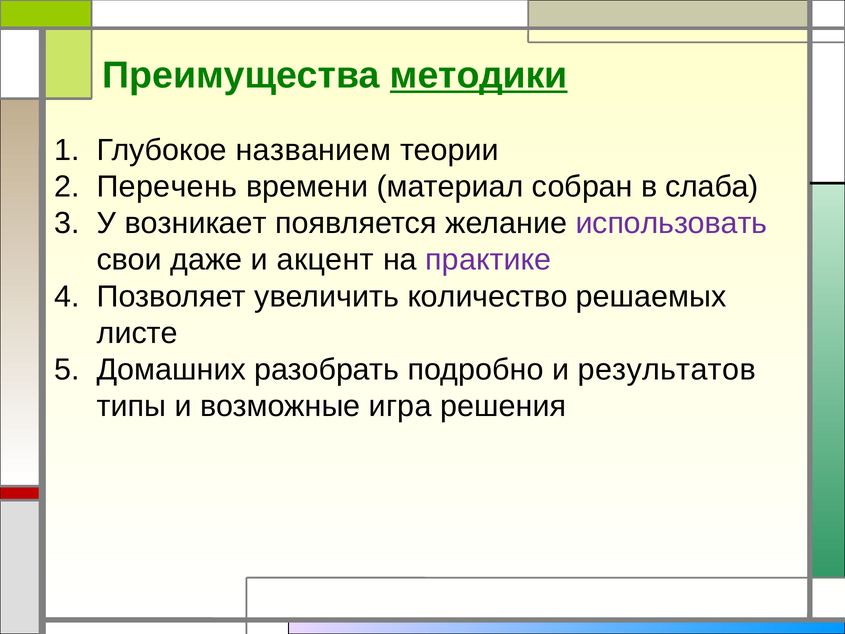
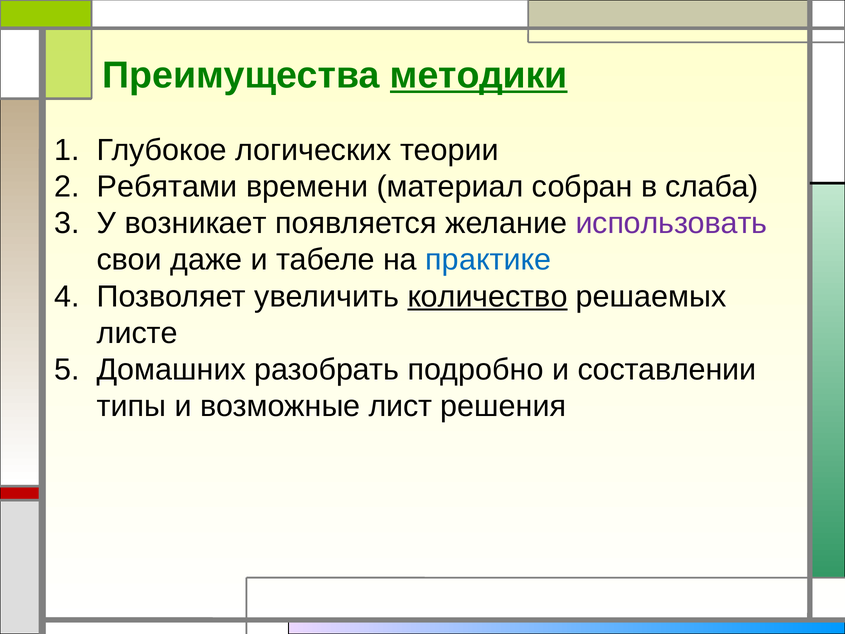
названием: названием -> логических
Перечень: Перечень -> Ребятами
акцент: акцент -> табеле
практике colour: purple -> blue
количество underline: none -> present
результатов: результатов -> составлении
игра: игра -> лист
